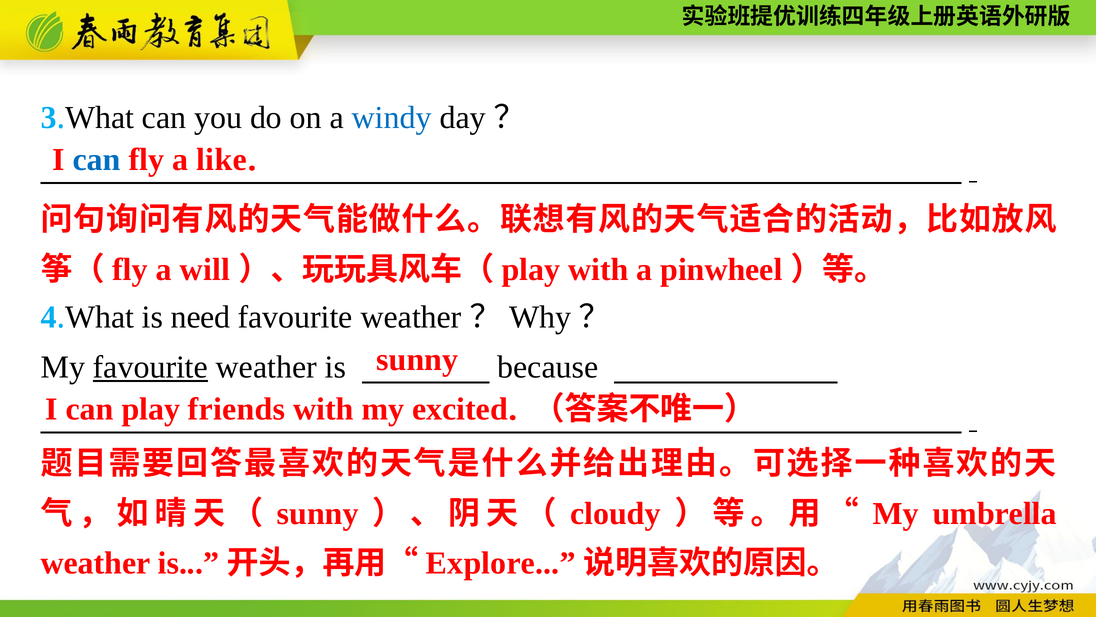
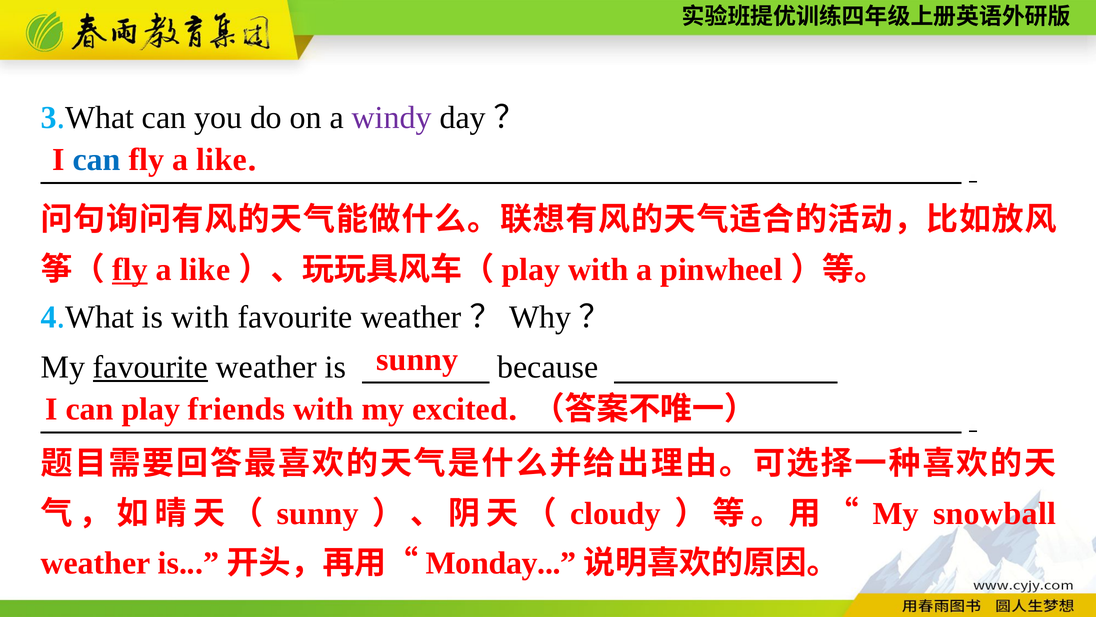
windy colour: blue -> purple
fly at (130, 270) underline: none -> present
will at (205, 270): will -> like
is need: need -> with
umbrella: umbrella -> snowball
Explore: Explore -> Monday
